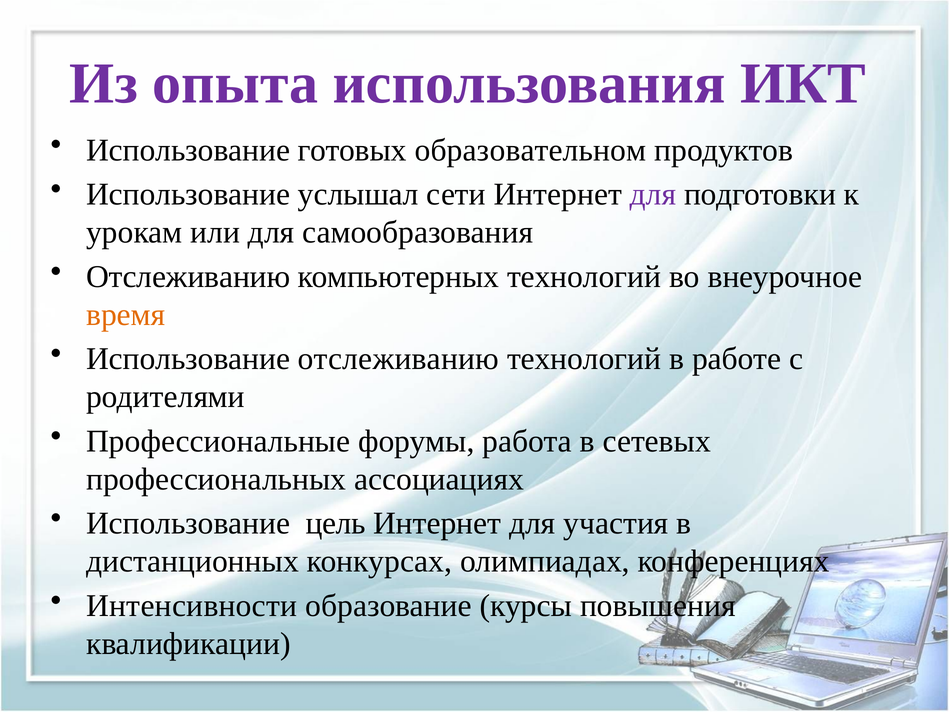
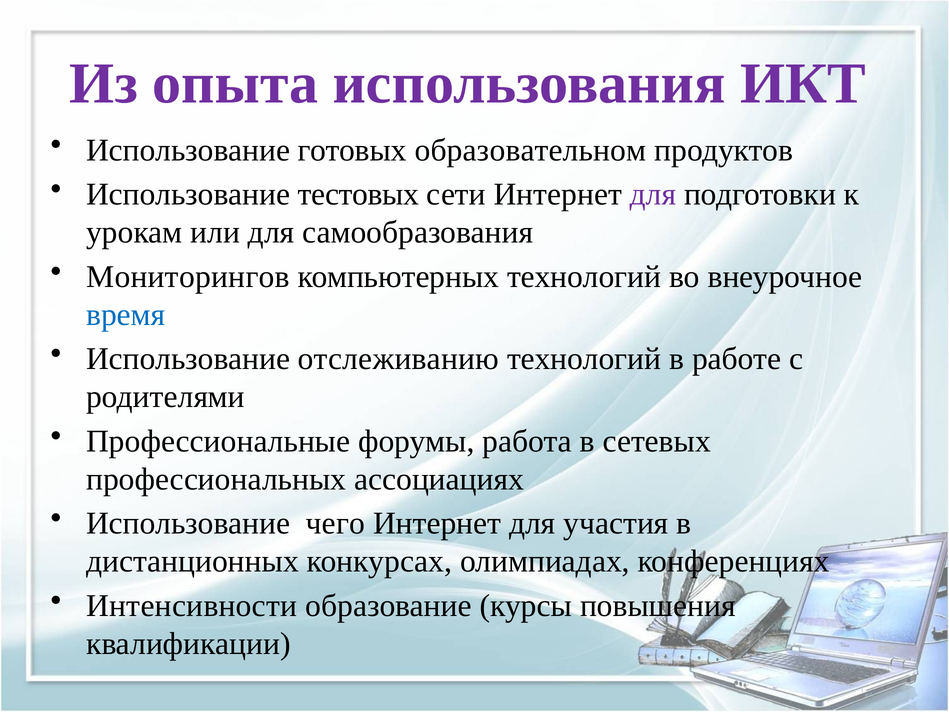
услышал: услышал -> тестовых
Отслеживанию at (188, 277): Отслеживанию -> Мониторингов
время colour: orange -> blue
цель: цель -> чего
